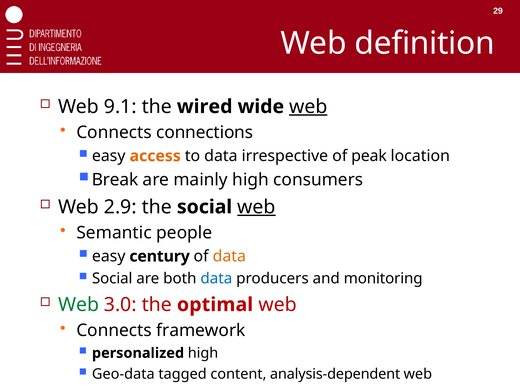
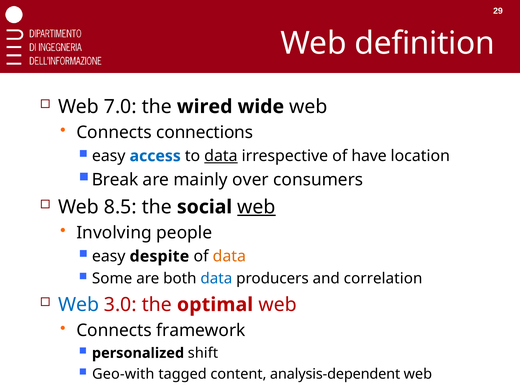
9.1: 9.1 -> 7.0
web at (308, 107) underline: present -> none
access colour: orange -> blue
data at (221, 156) underline: none -> present
peak: peak -> have
mainly high: high -> over
2.9: 2.9 -> 8.5
Semantic: Semantic -> Involving
century: century -> despite
Social at (112, 278): Social -> Some
monitoring: monitoring -> correlation
Web at (79, 305) colour: green -> blue
personalized high: high -> shift
Geo-data: Geo-data -> Geo-with
